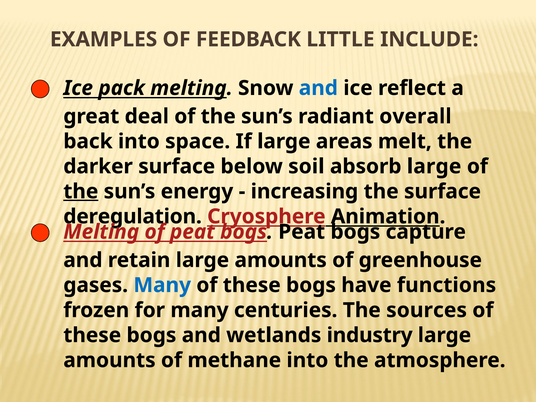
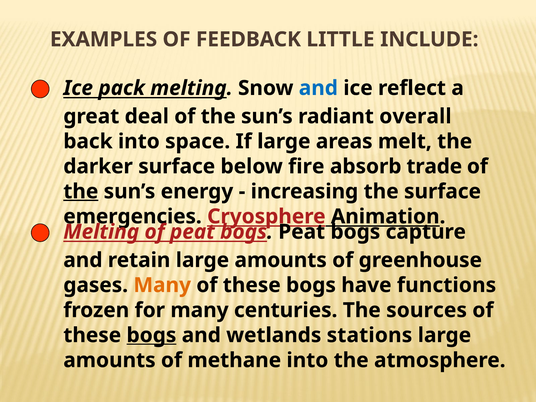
soil: soil -> fire
absorb large: large -> trade
deregulation: deregulation -> emergencies
Many at (162, 285) colour: blue -> orange
bogs at (151, 335) underline: none -> present
industry: industry -> stations
